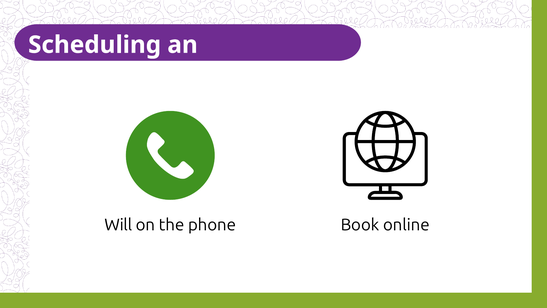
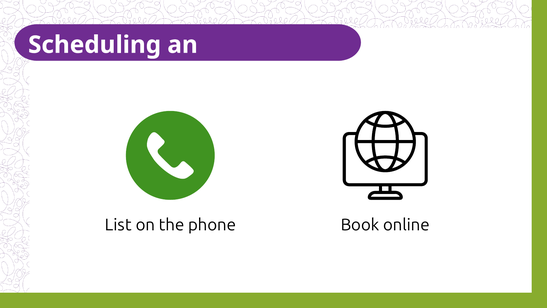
Will: Will -> List
